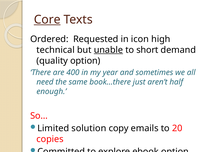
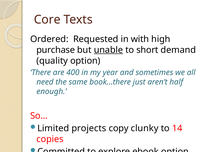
Core underline: present -> none
icon: icon -> with
technical: technical -> purchase
solution: solution -> projects
emails: emails -> clunky
20: 20 -> 14
